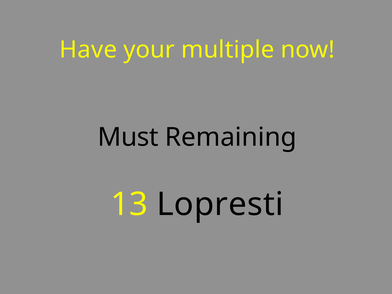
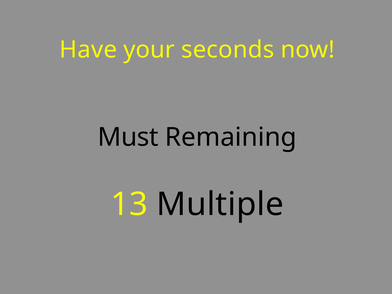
multiple: multiple -> seconds
Lopresti: Lopresti -> Multiple
